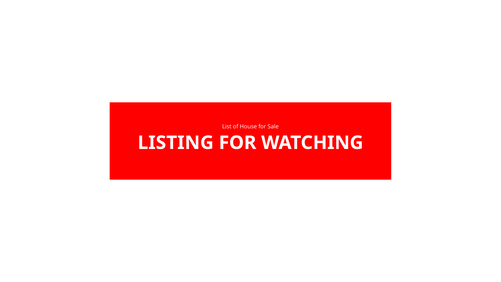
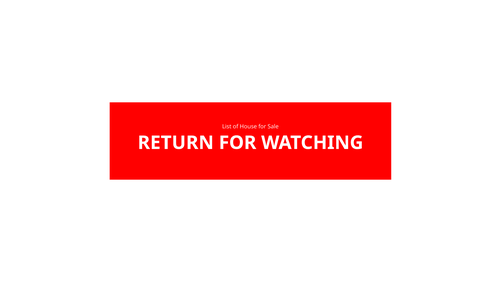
LISTING: LISTING -> RETURN
